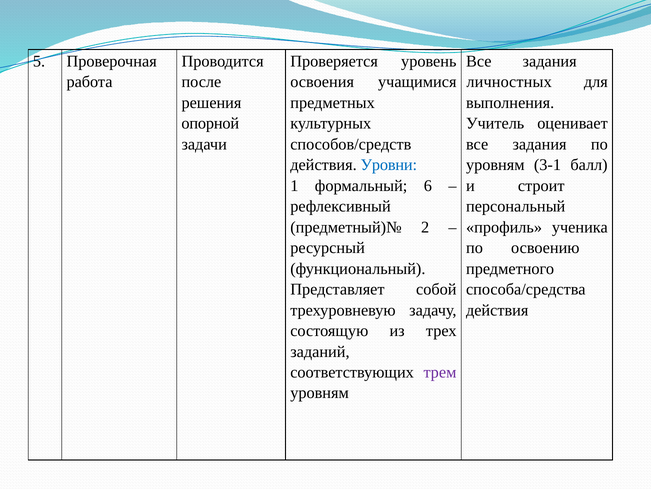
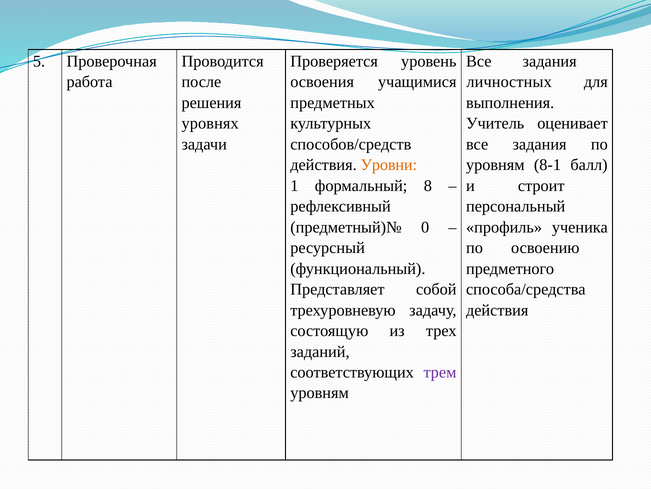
опорной: опорной -> уровнях
Уровни colour: blue -> orange
3-1: 3-1 -> 8-1
6: 6 -> 8
2: 2 -> 0
